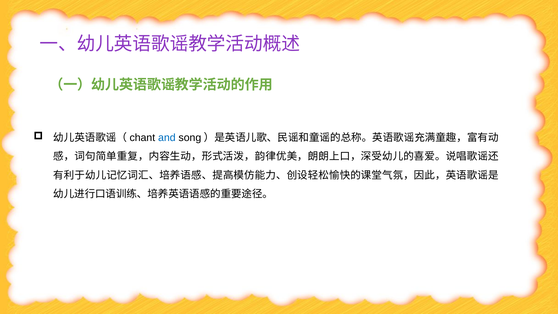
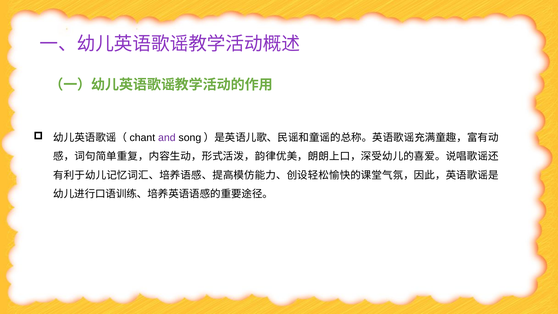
and colour: blue -> purple
